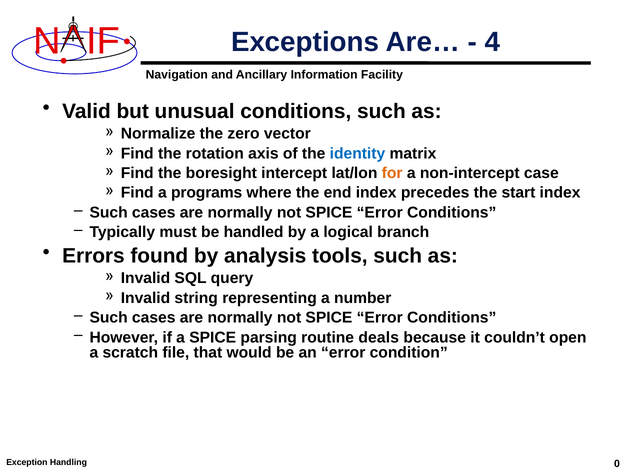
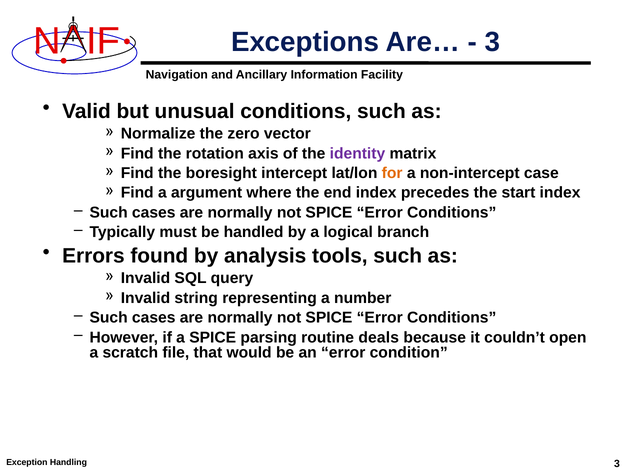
4 at (493, 42): 4 -> 3
identity colour: blue -> purple
programs: programs -> argument
Handling 0: 0 -> 3
